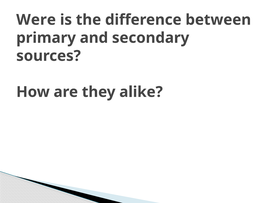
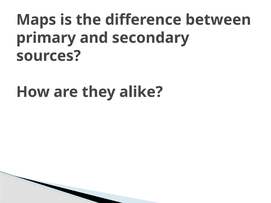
Were: Were -> Maps
